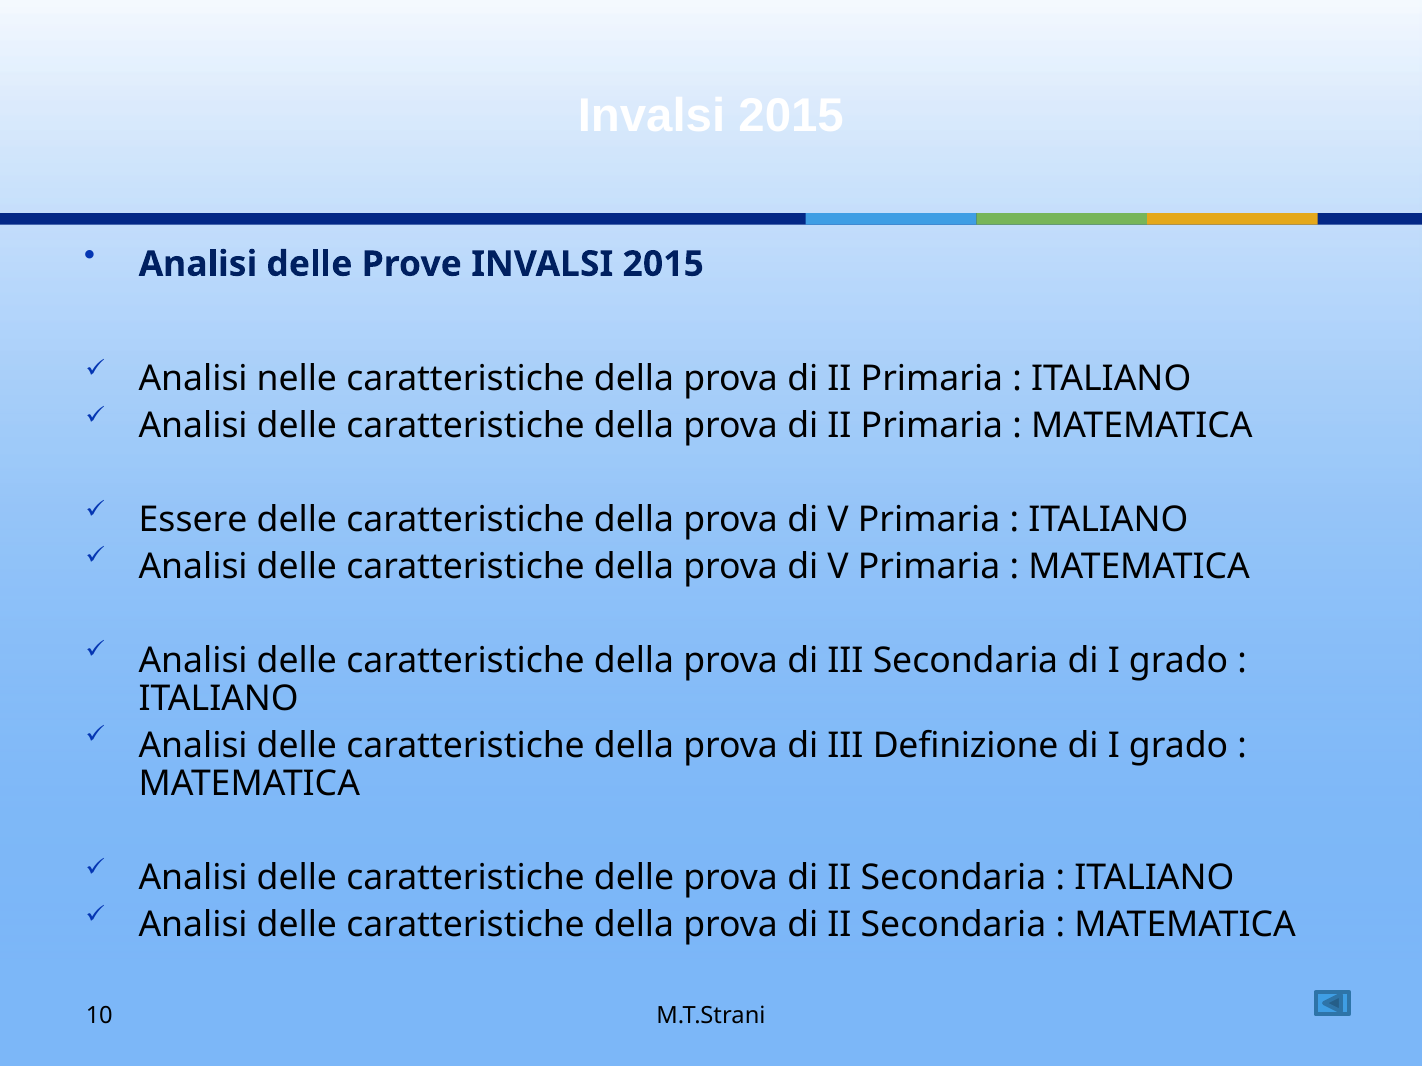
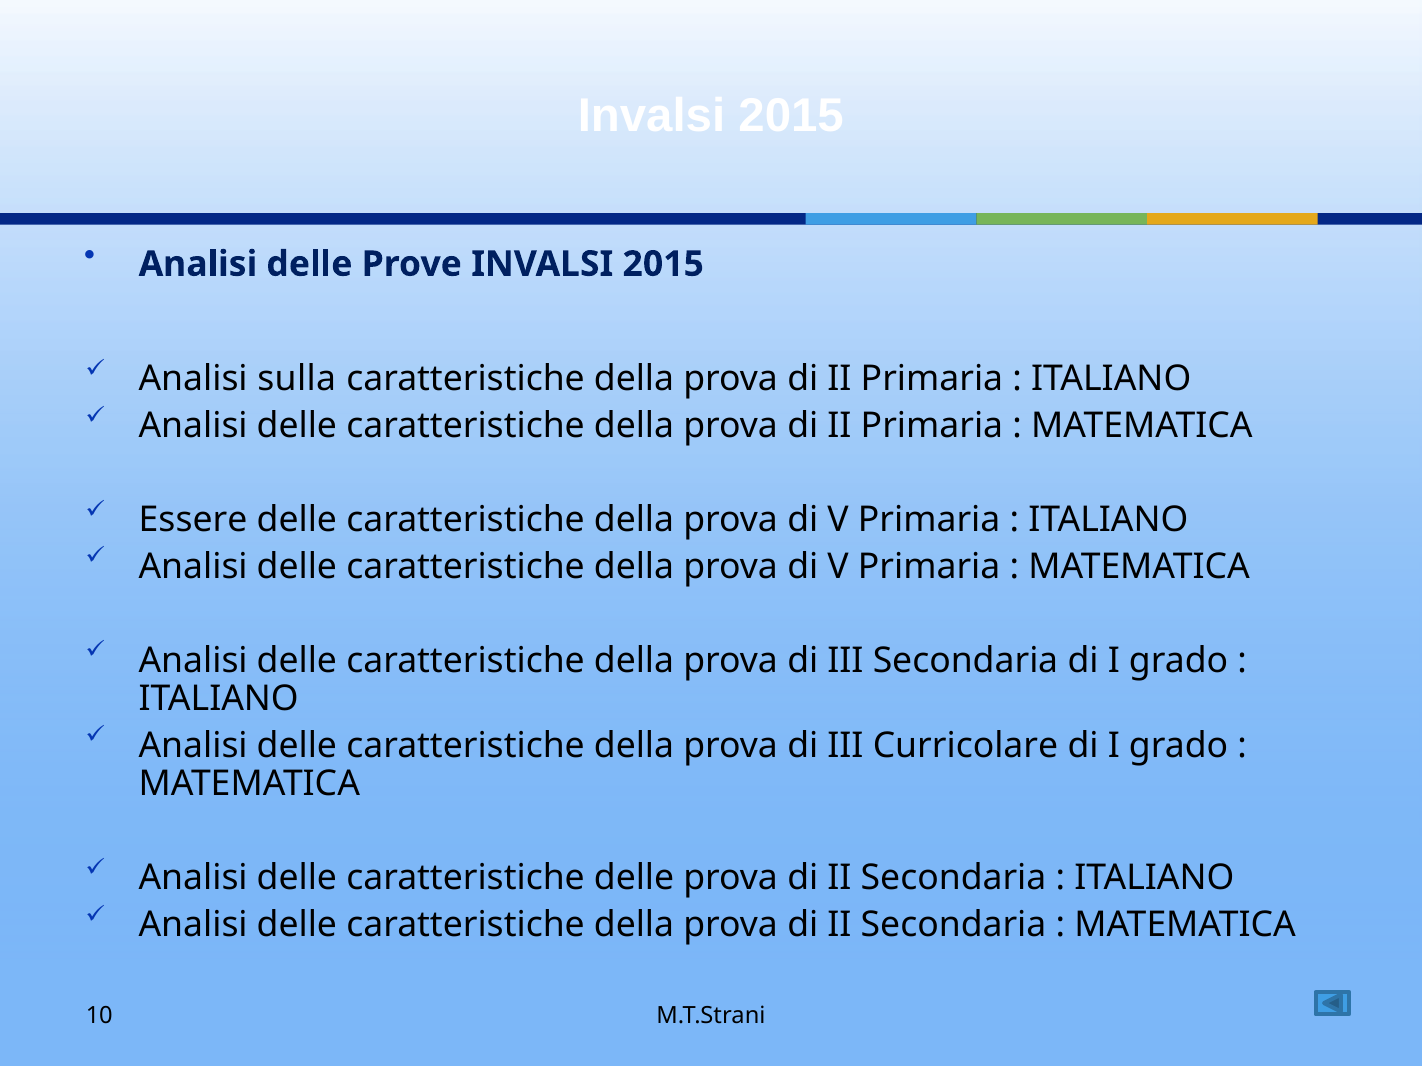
nelle: nelle -> sulla
Definizione: Definizione -> Curricolare
